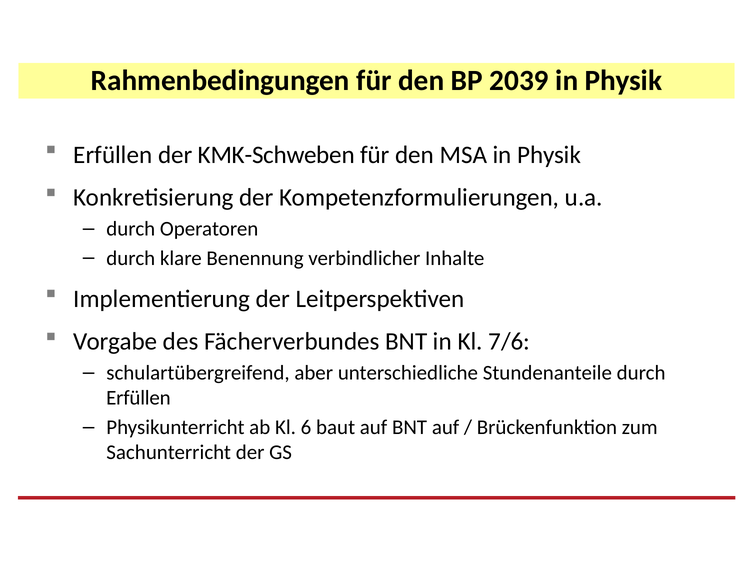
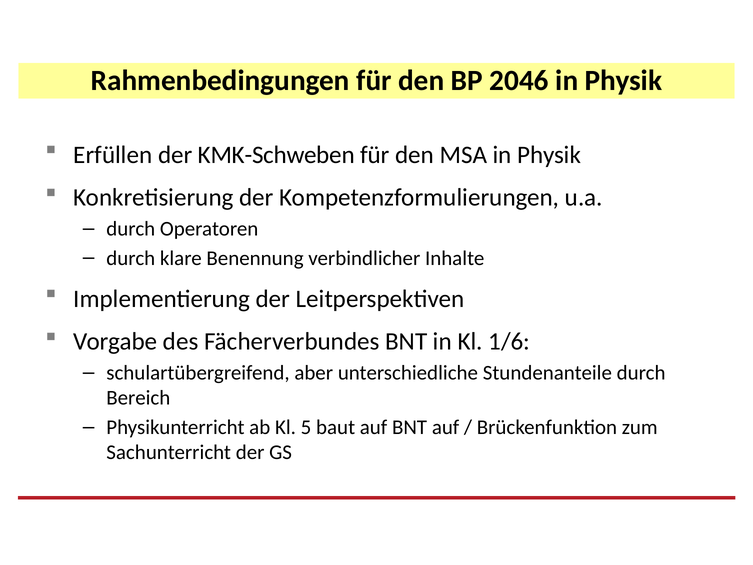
2039: 2039 -> 2046
7/6: 7/6 -> 1/6
Erfüllen at (138, 398): Erfüllen -> Bereich
6: 6 -> 5
